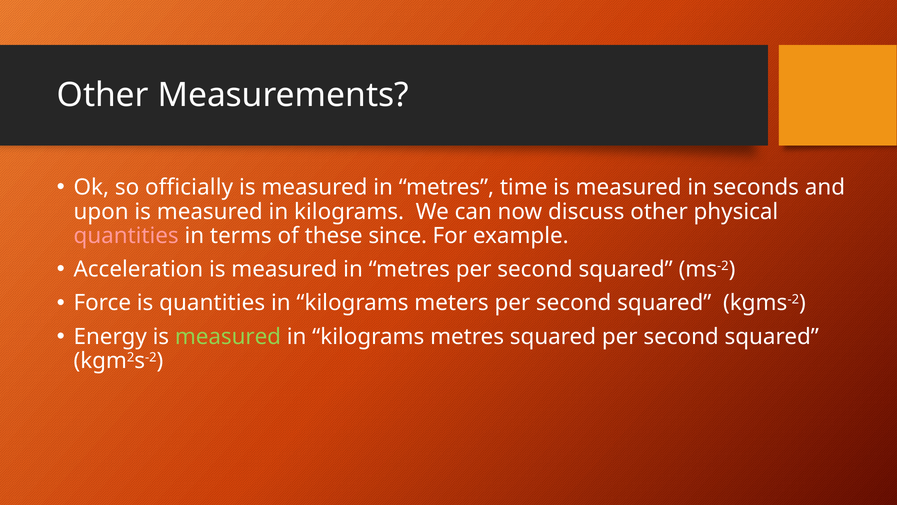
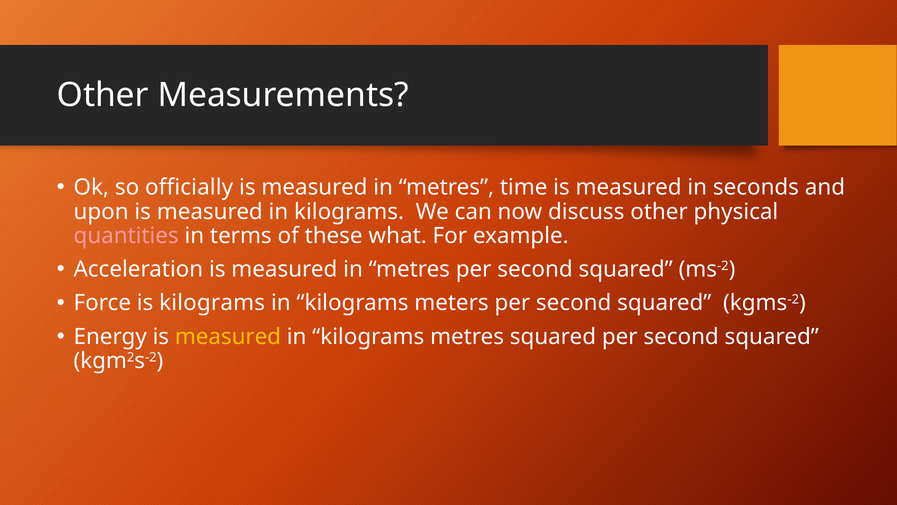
since: since -> what
is quantities: quantities -> kilograms
measured at (228, 336) colour: light green -> yellow
